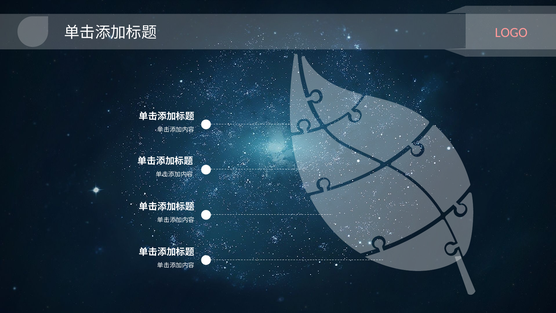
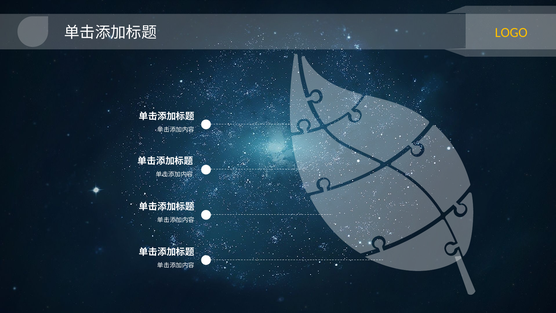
LOGO colour: pink -> yellow
